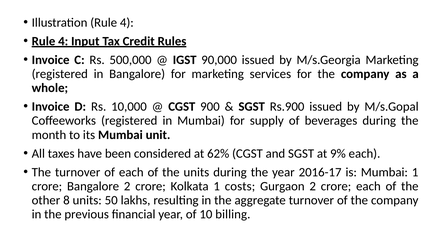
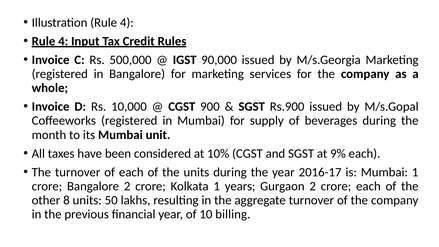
62%: 62% -> 10%
costs: costs -> years
